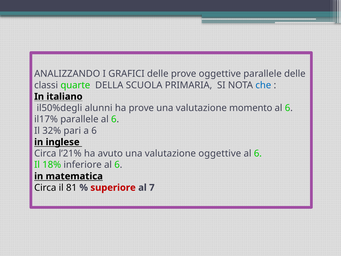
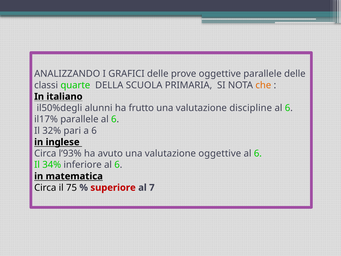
che colour: blue -> orange
ha prove: prove -> frutto
momento: momento -> discipline
l’21%: l’21% -> l’93%
18%: 18% -> 34%
81: 81 -> 75
